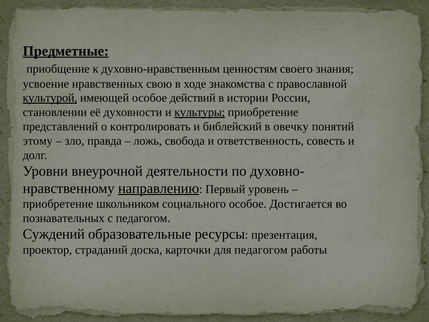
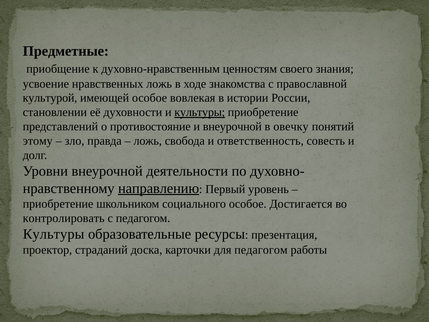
Предметные underline: present -> none
нравственных свою: свою -> ложь
культурой underline: present -> none
действий: действий -> вовлекая
контролировать: контролировать -> противостояние
и библейский: библейский -> внеурочной
познавательных: познавательных -> контролировать
Суждений at (54, 234): Суждений -> Культуры
